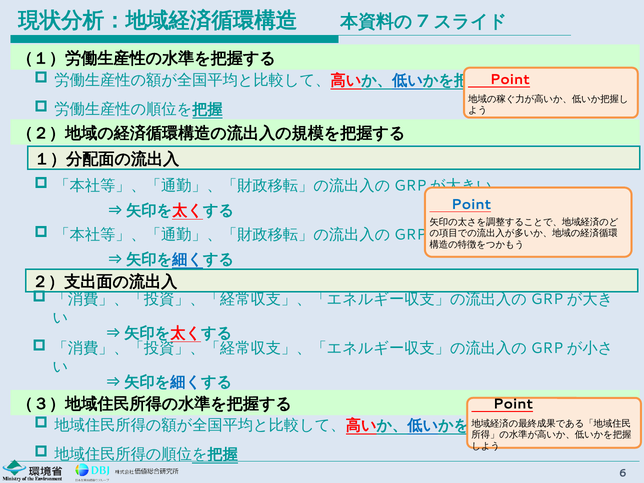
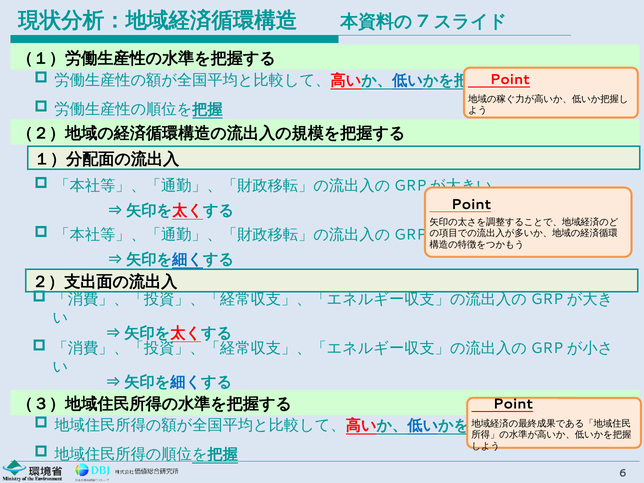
Point at (471, 205) colour: blue -> black
